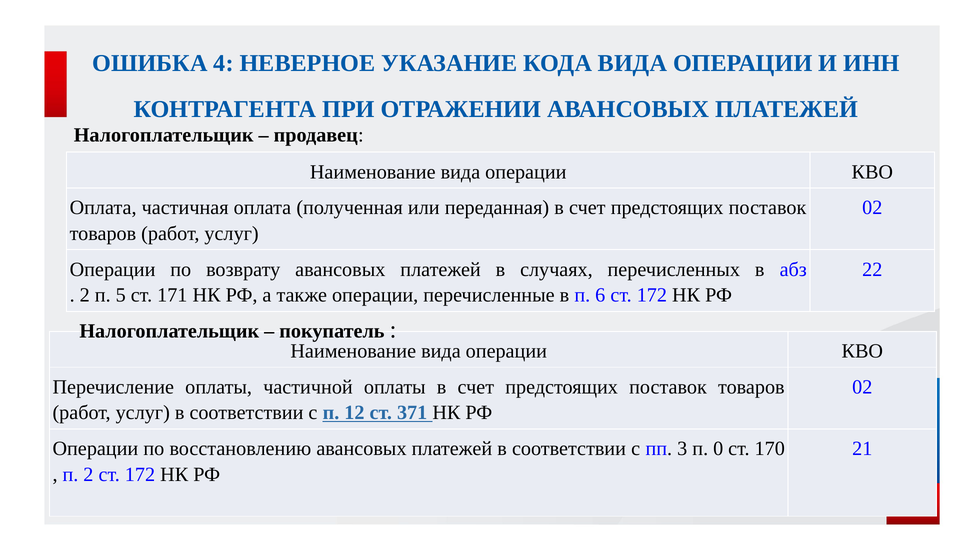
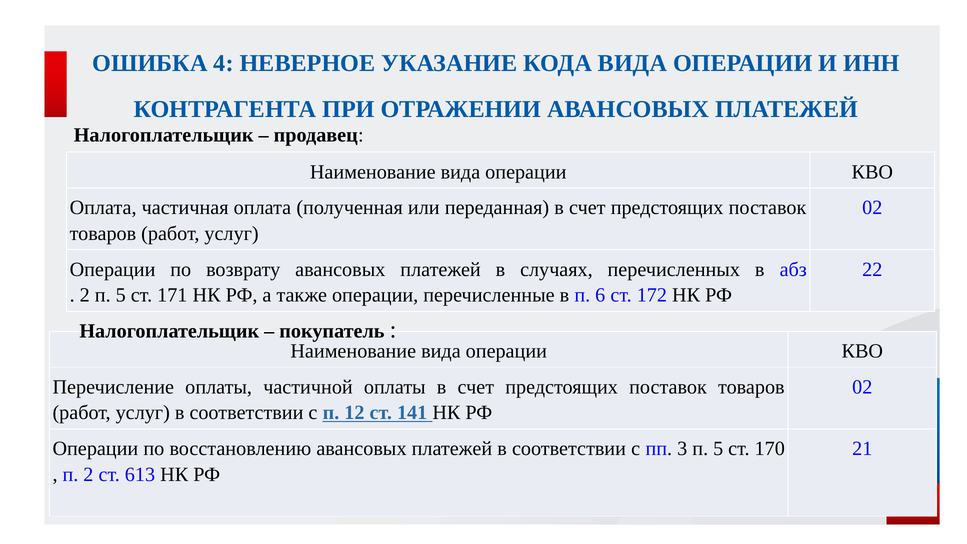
371: 371 -> 141
3 п 0: 0 -> 5
2 ст 172: 172 -> 613
